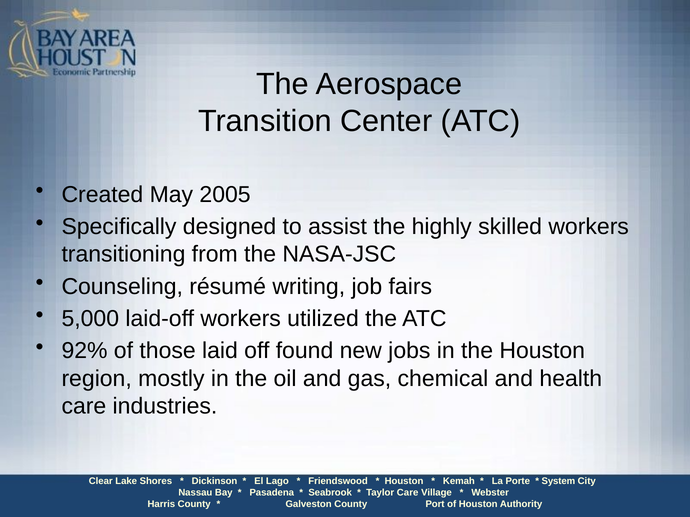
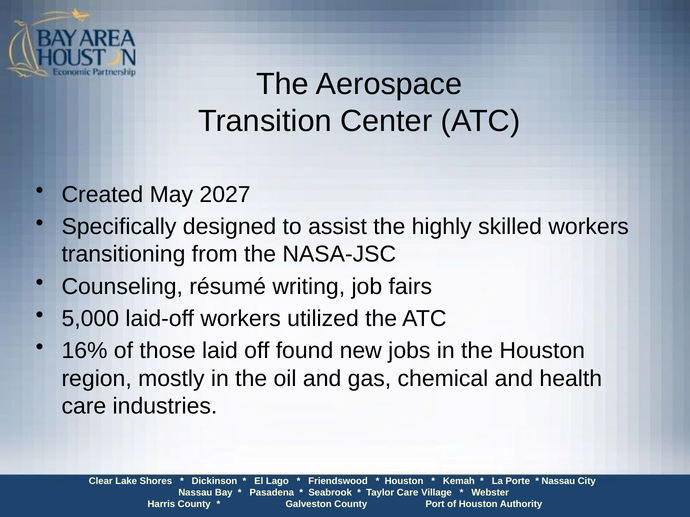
2005: 2005 -> 2027
92%: 92% -> 16%
System at (558, 481): System -> Nassau
